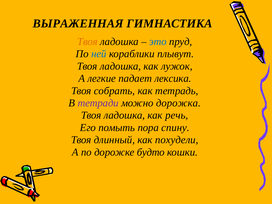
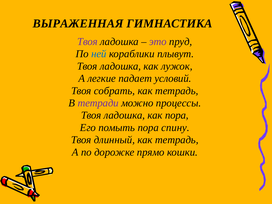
Твоя at (87, 42) colour: orange -> purple
это colour: blue -> purple
лексика: лексика -> условий
дорожка: дорожка -> процессы
как речь: речь -> пора
похудели at (177, 140): похудели -> тетрадь
будто: будто -> прямо
